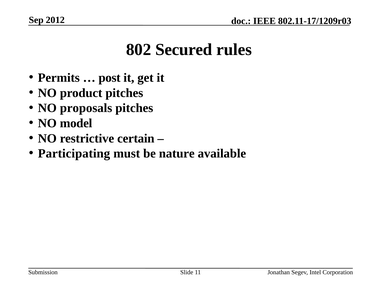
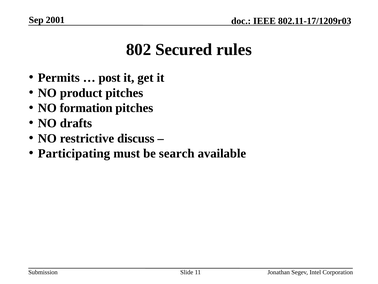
2012: 2012 -> 2001
proposals: proposals -> formation
model: model -> drafts
certain: certain -> discuss
nature: nature -> search
